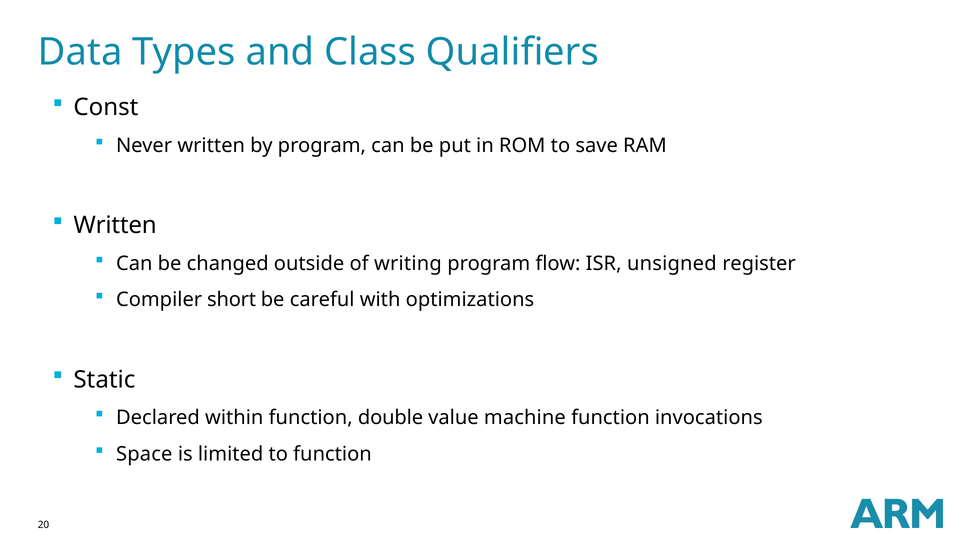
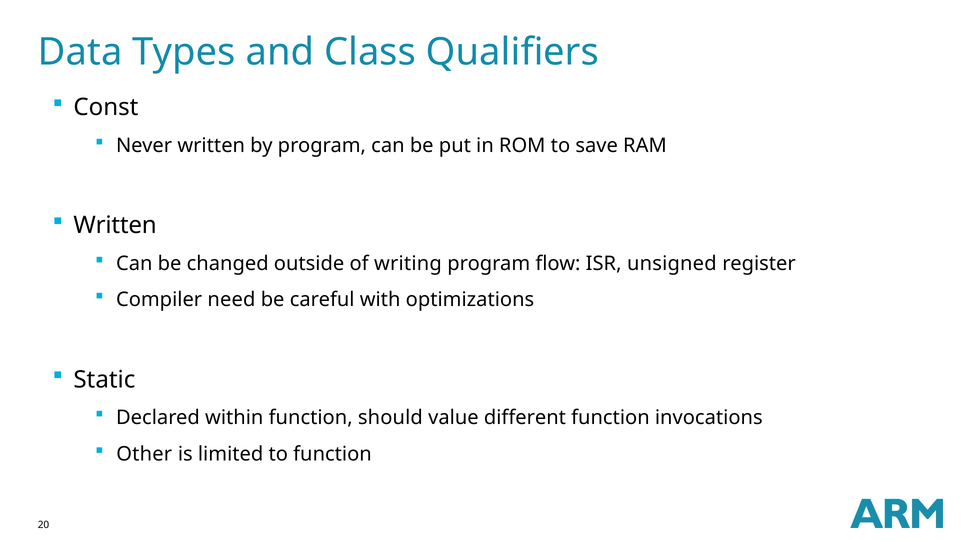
short: short -> need
double: double -> should
machine: machine -> different
Space: Space -> Other
